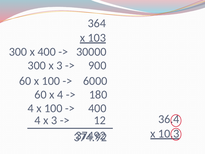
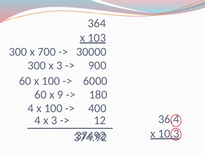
x 400: 400 -> 700
x 4: 4 -> 9
